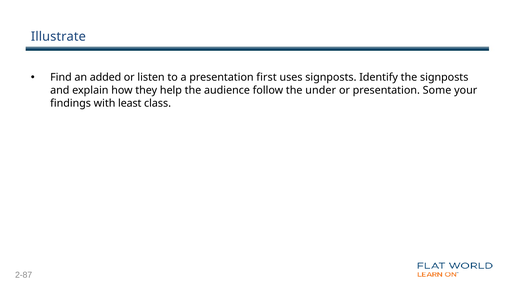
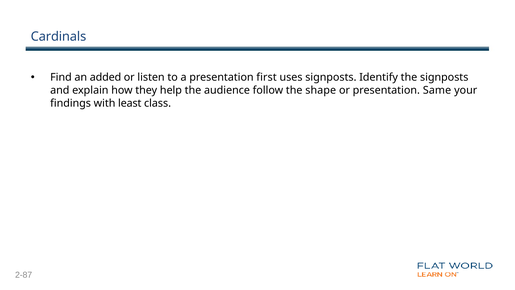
Illustrate: Illustrate -> Cardinals
under: under -> shape
Some: Some -> Same
